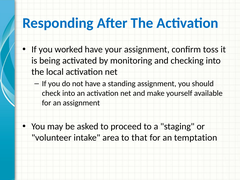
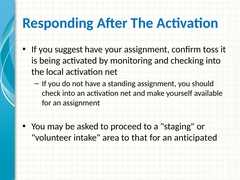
worked: worked -> suggest
temptation: temptation -> anticipated
